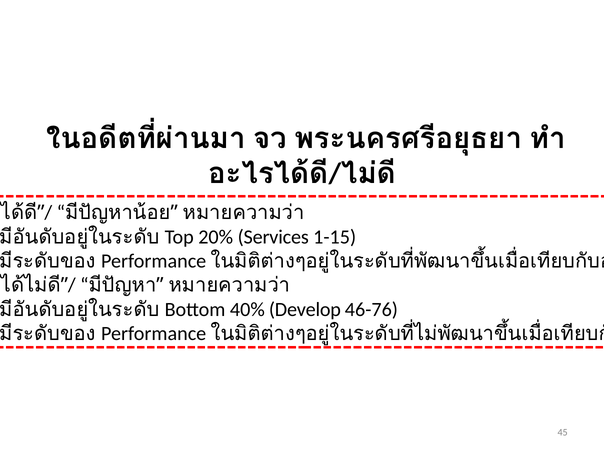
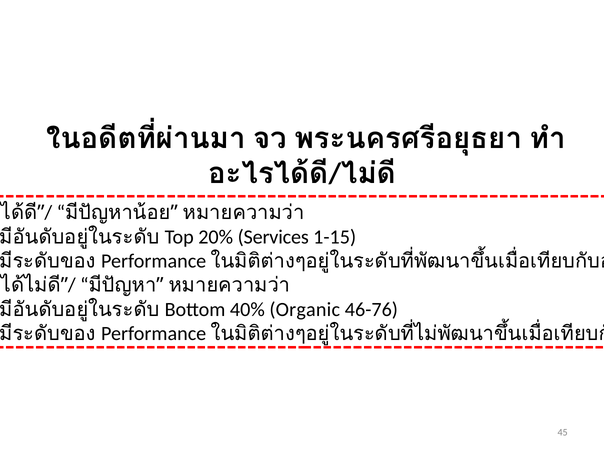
Develop: Develop -> Organic
